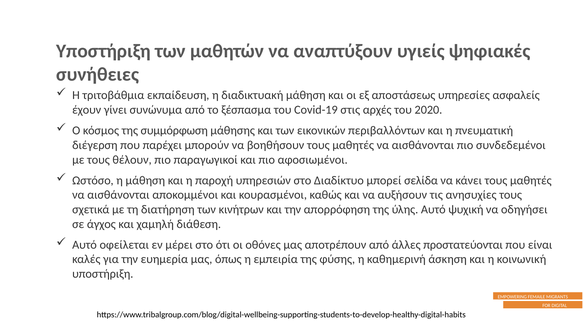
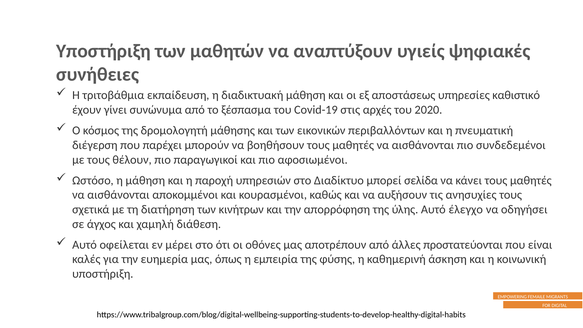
ασφαλείς: ασφαλείς -> καθιστικό
συμμόρφωση: συμμόρφωση -> δρομολογητή
ψυχική: ψυχική -> έλεγχο
